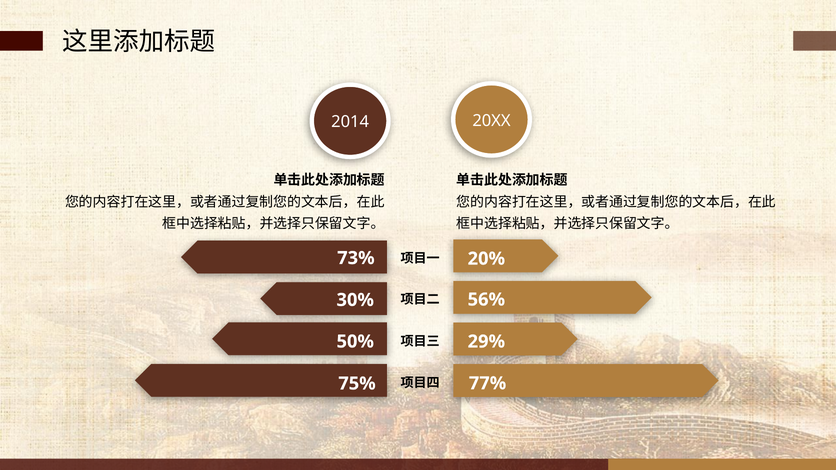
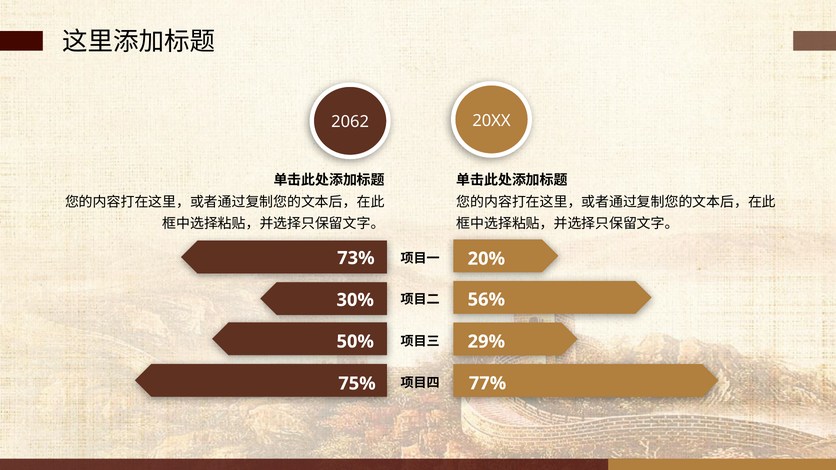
2014: 2014 -> 2062
